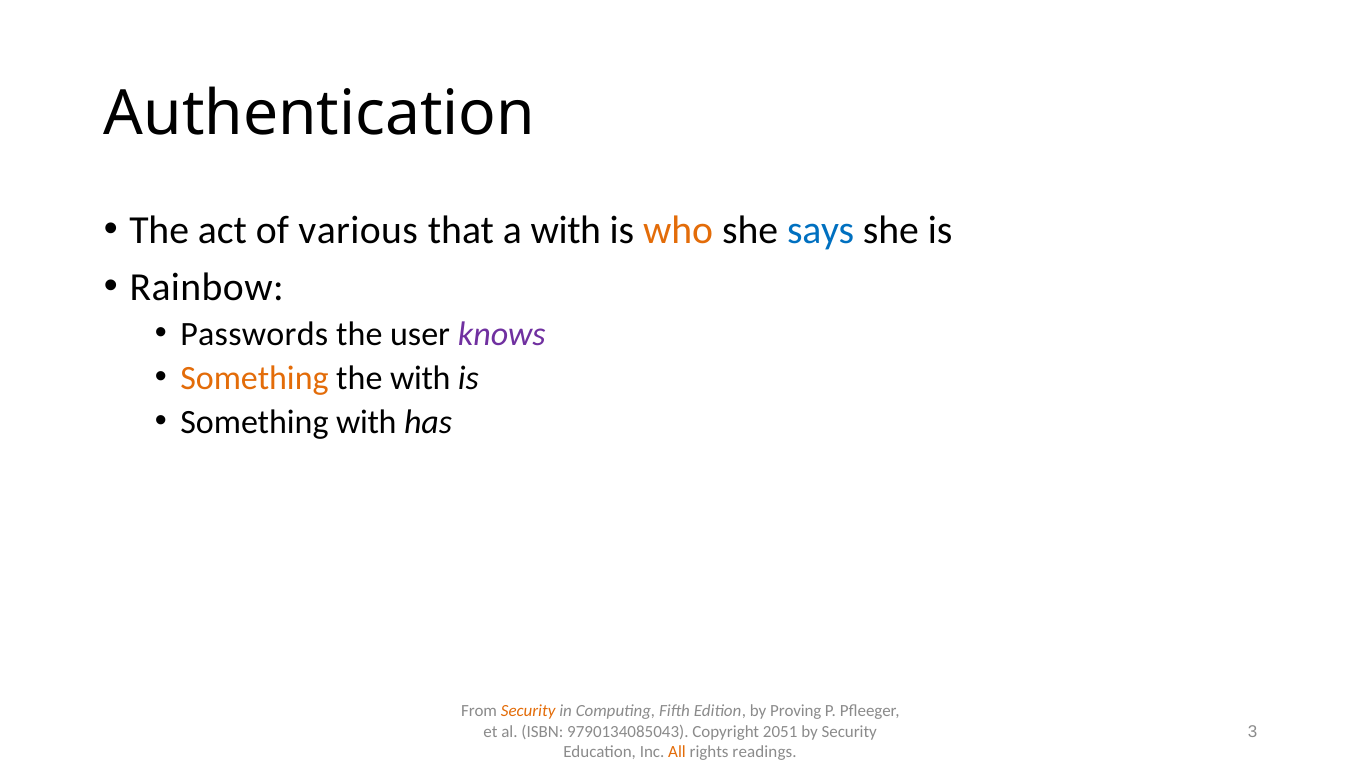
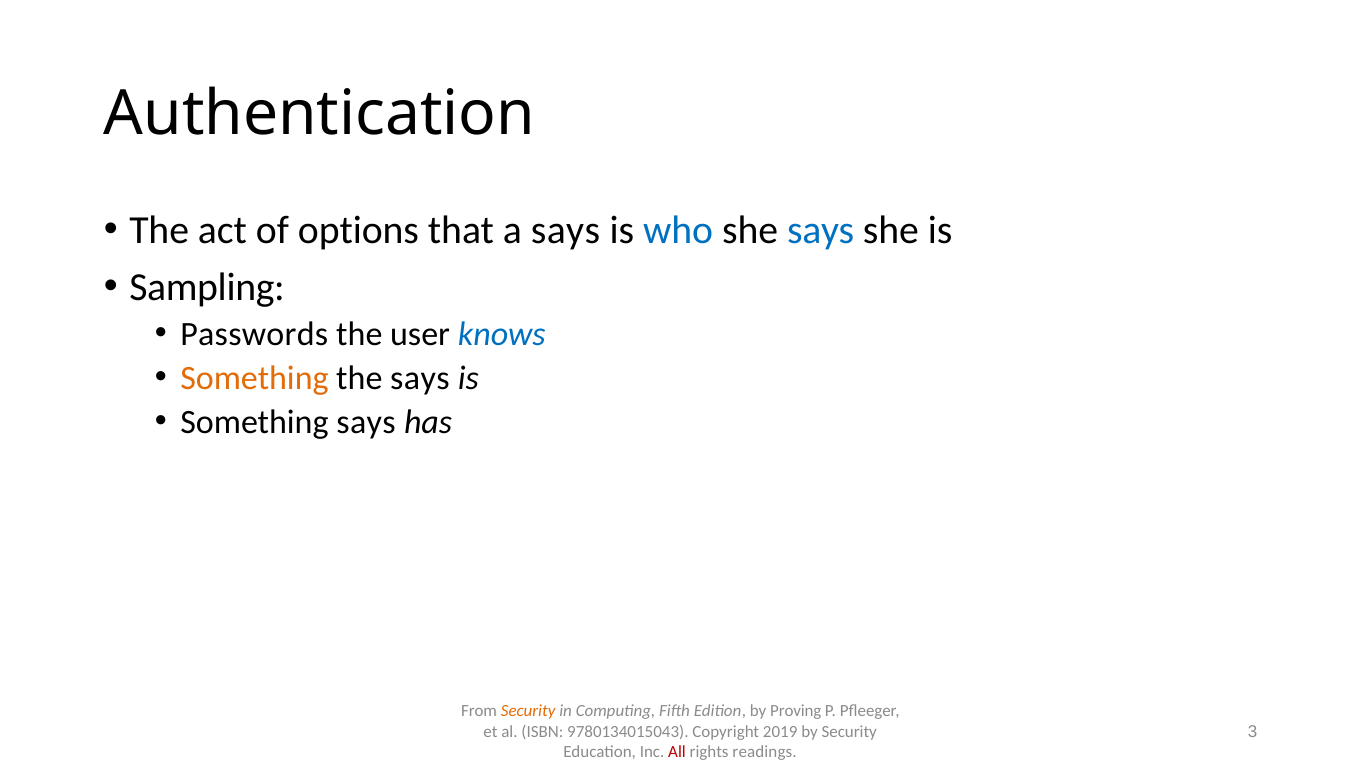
various: various -> options
a with: with -> says
who colour: orange -> blue
Rainbow: Rainbow -> Sampling
knows colour: purple -> blue
the with: with -> says
Something with: with -> says
9790134085043: 9790134085043 -> 9780134015043
2051: 2051 -> 2019
All colour: orange -> red
